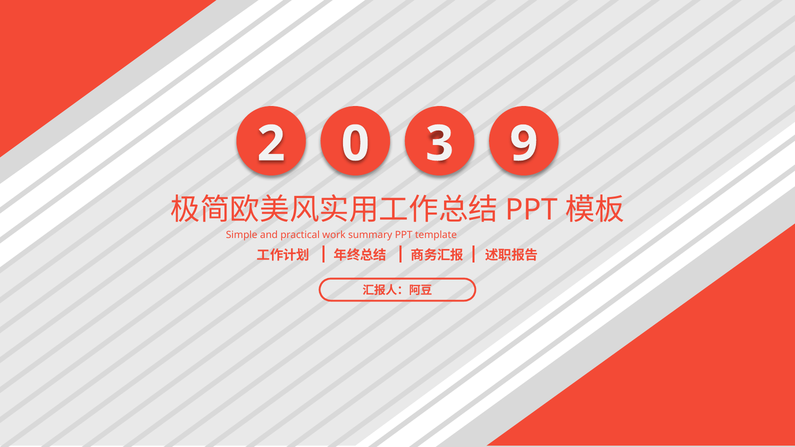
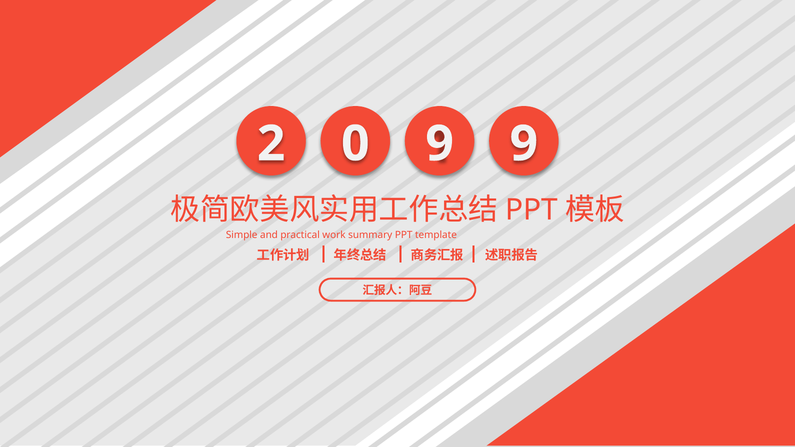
0 3: 3 -> 9
